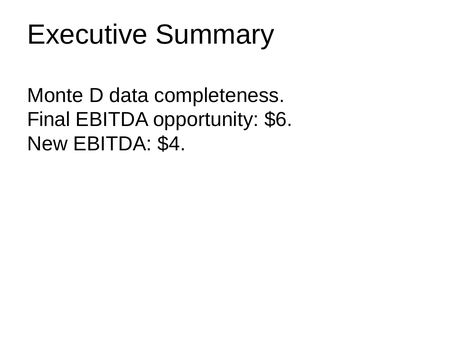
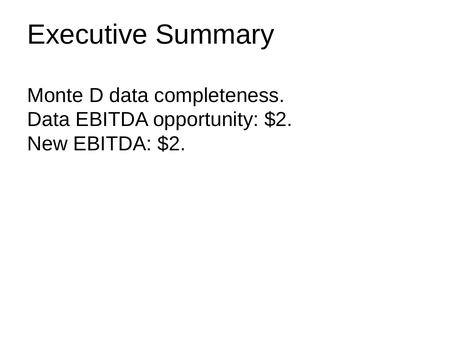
Final at (49, 120): Final -> Data
opportunity $6: $6 -> $2
EBITDA $4: $4 -> $2
